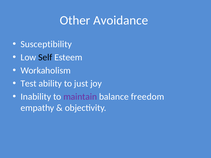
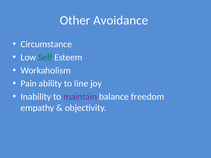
Susceptibility: Susceptibility -> Circumstance
Self colour: black -> green
Test: Test -> Pain
just: just -> line
